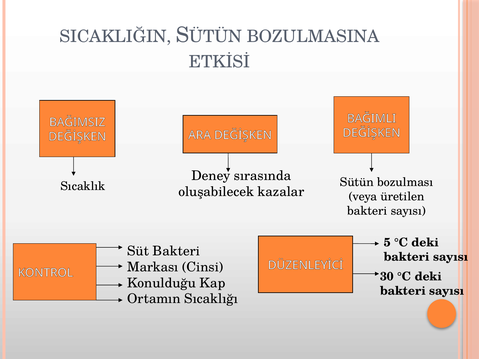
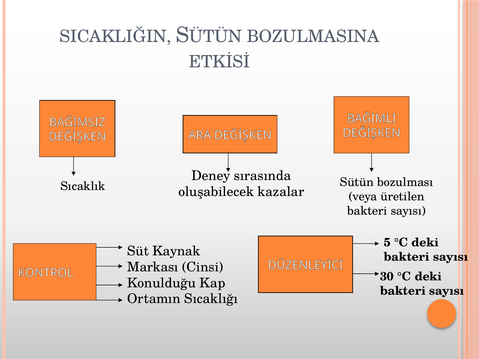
Süt Bakteri: Bakteri -> Kaynak
